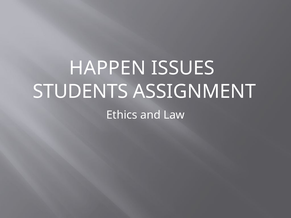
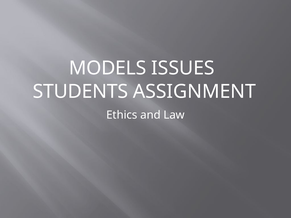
HAPPEN: HAPPEN -> MODELS
